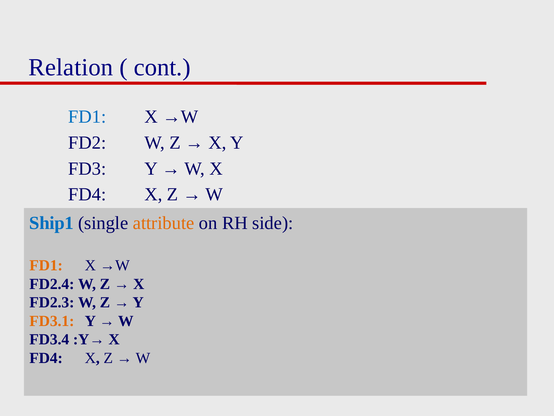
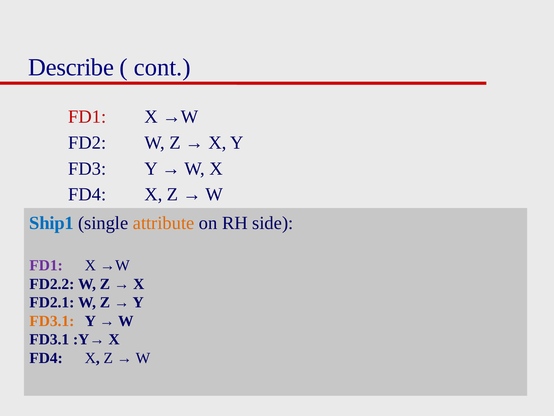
Relation: Relation -> Describe
FD1 at (87, 117) colour: blue -> red
FD1 at (46, 265) colour: orange -> purple
FD2.4: FD2.4 -> FD2.2
FD2.3: FD2.3 -> FD2.1
FD3.4 at (49, 339): FD3.4 -> FD3.1
